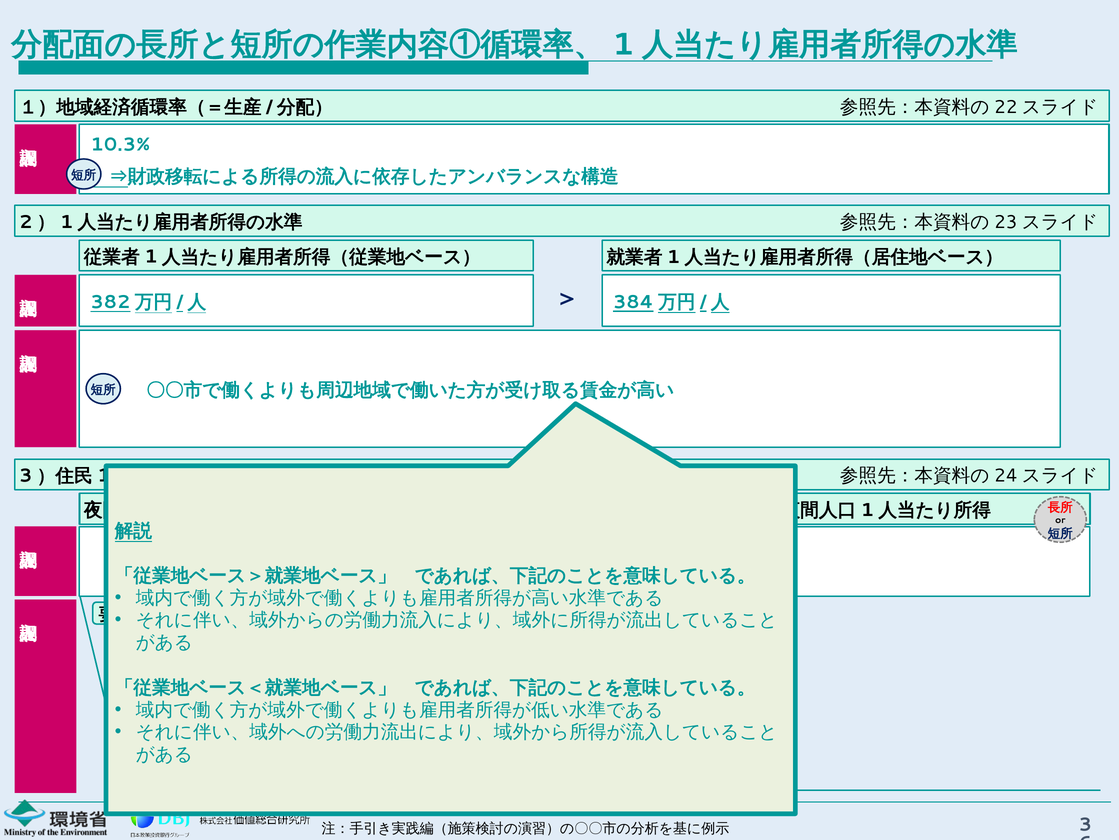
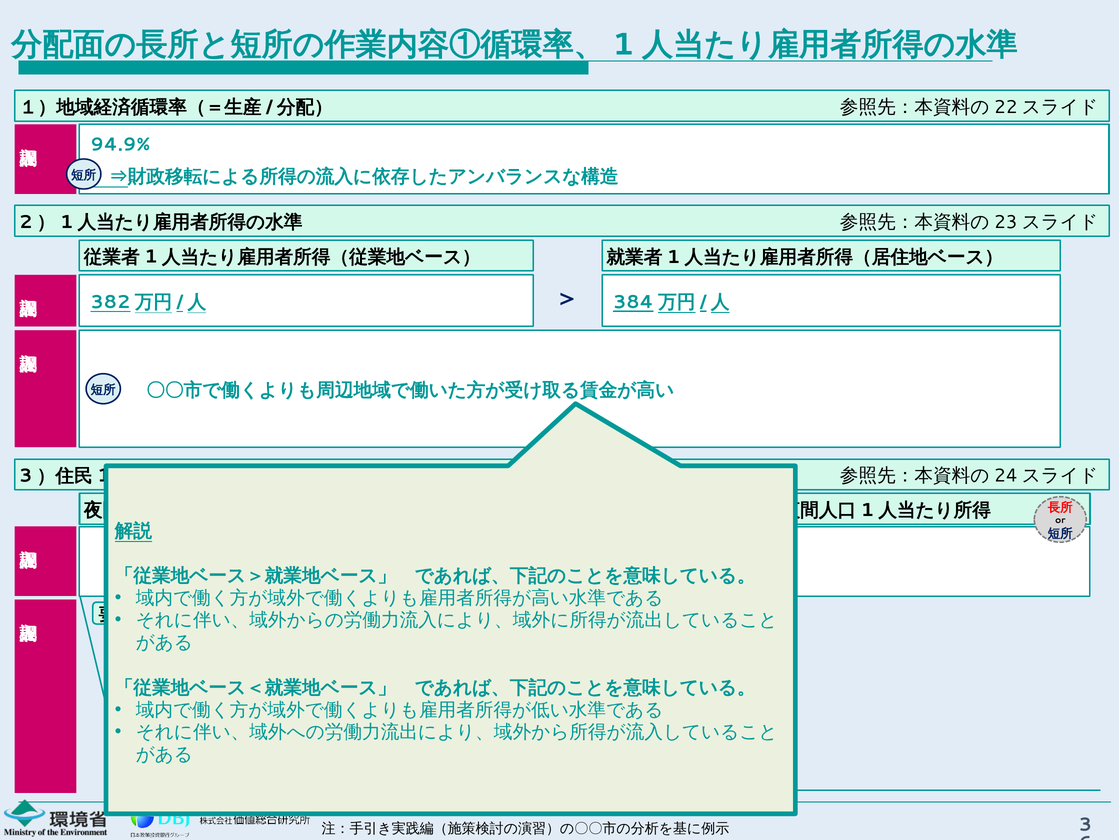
10.3%: 10.3% -> 94.9%
